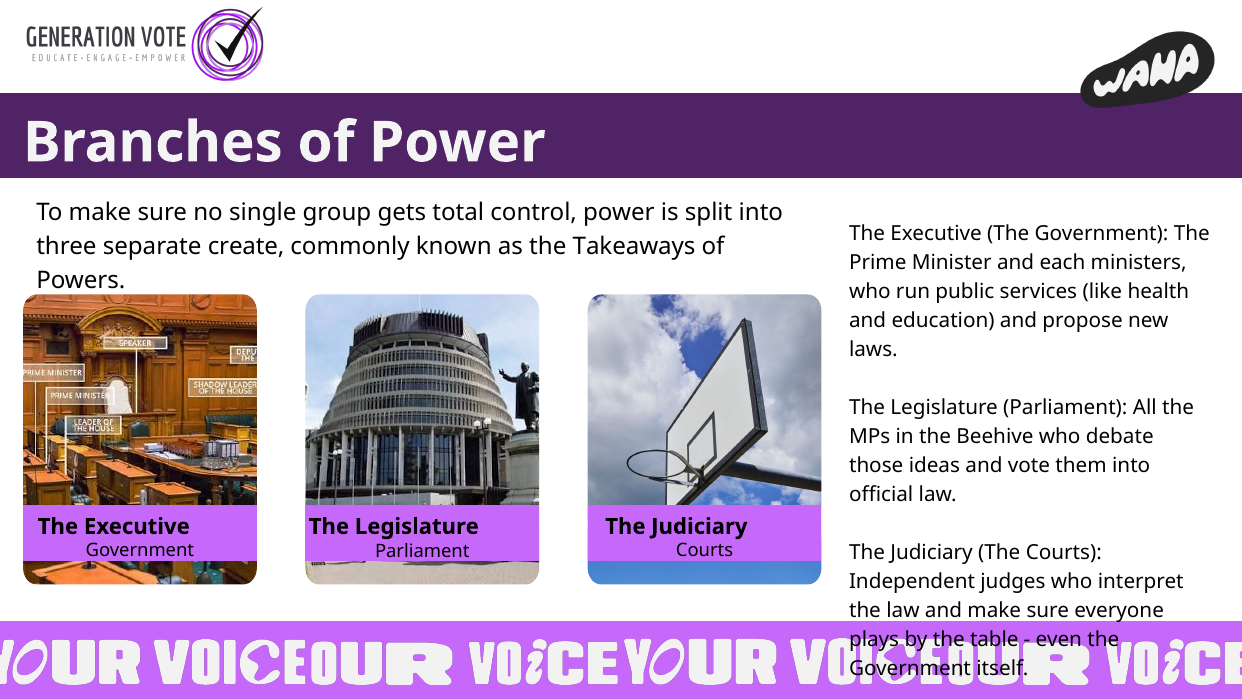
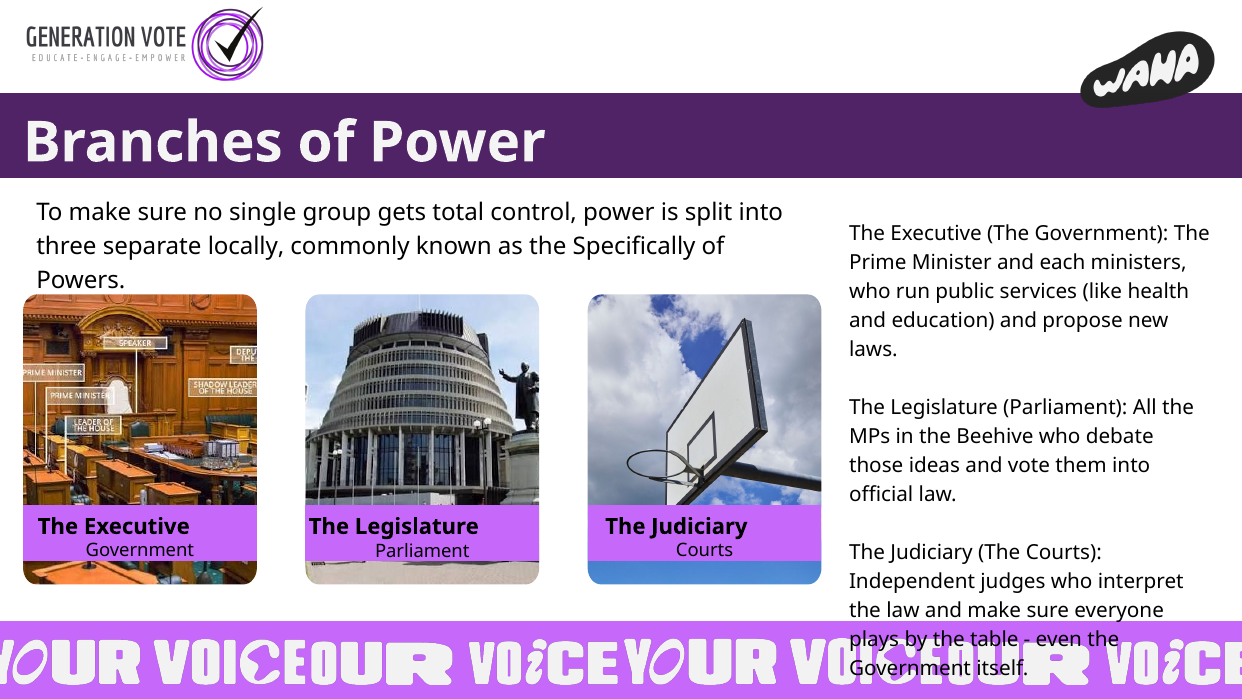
create: create -> locally
Takeaways: Takeaways -> Specifically
